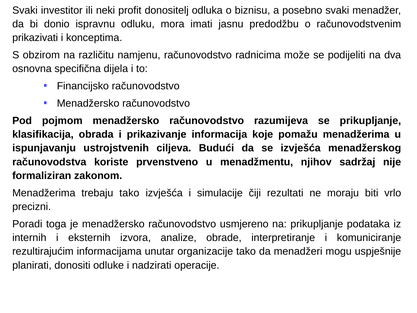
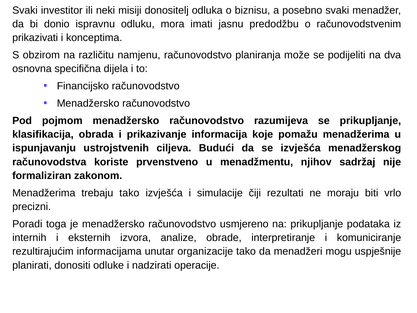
profit: profit -> misiji
radnicima: radnicima -> planiranja
